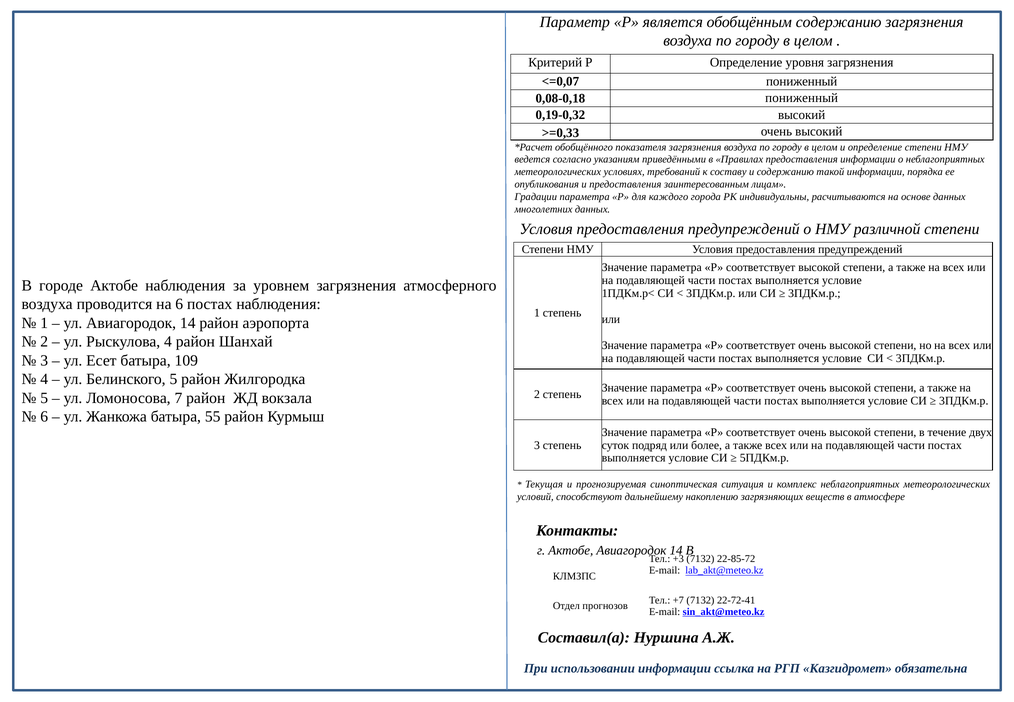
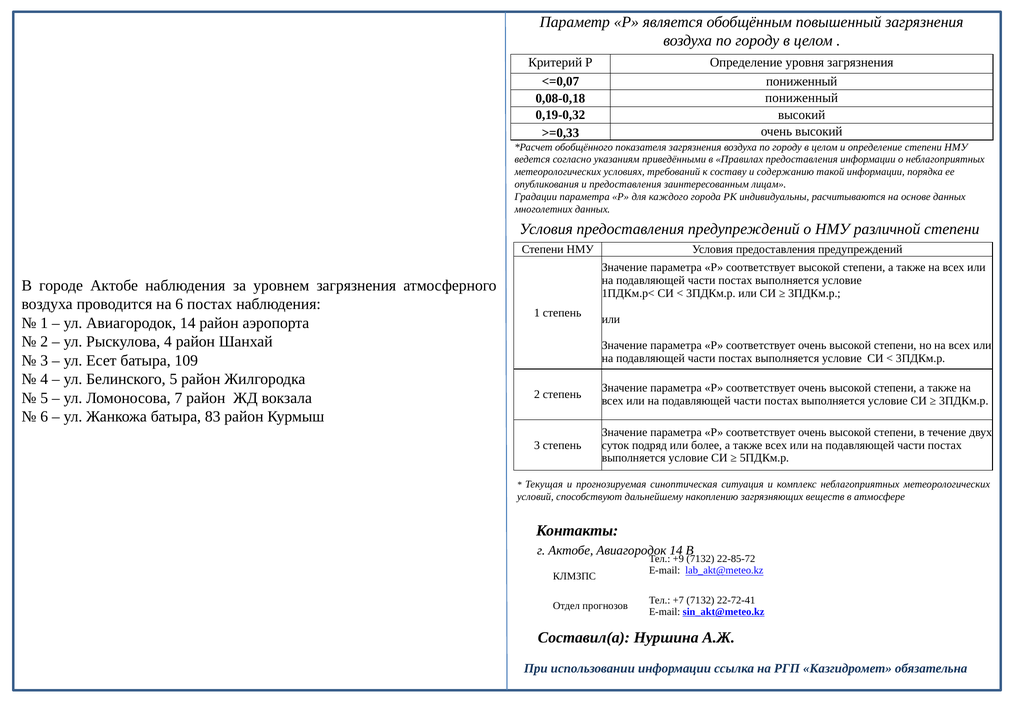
обобщённым содержанию: содержанию -> повышенный
55: 55 -> 83
+3: +3 -> +9
